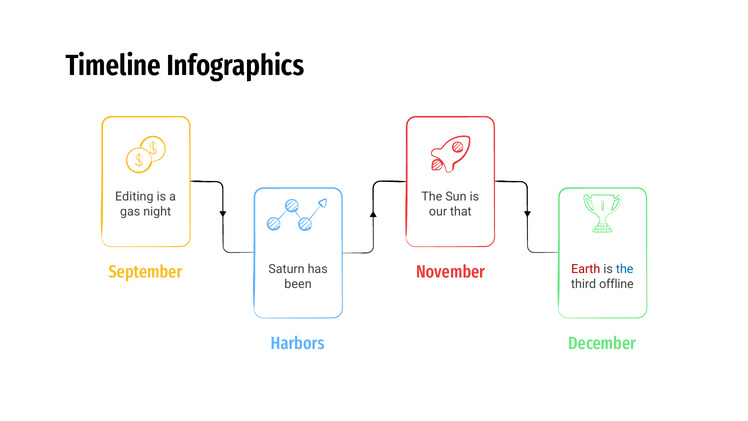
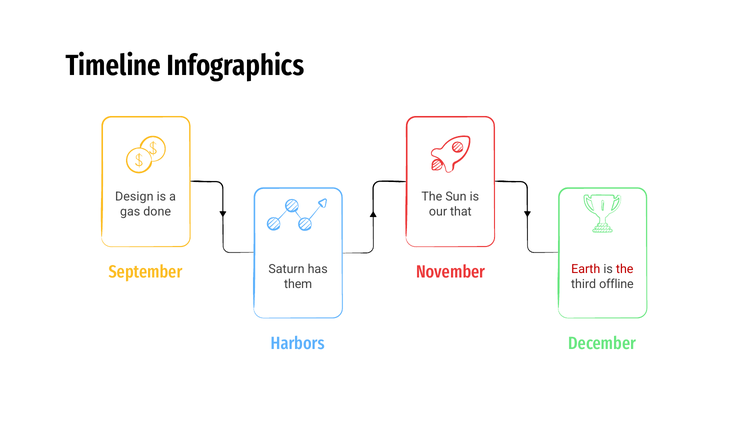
Editing: Editing -> Design
night: night -> done
the at (625, 269) colour: blue -> red
been: been -> them
